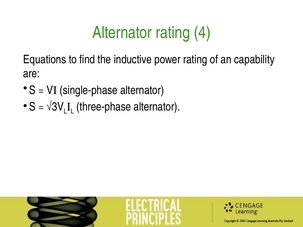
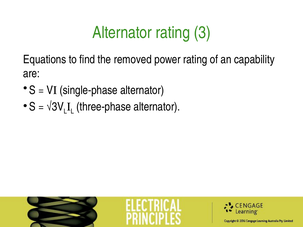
4: 4 -> 3
inductive: inductive -> removed
